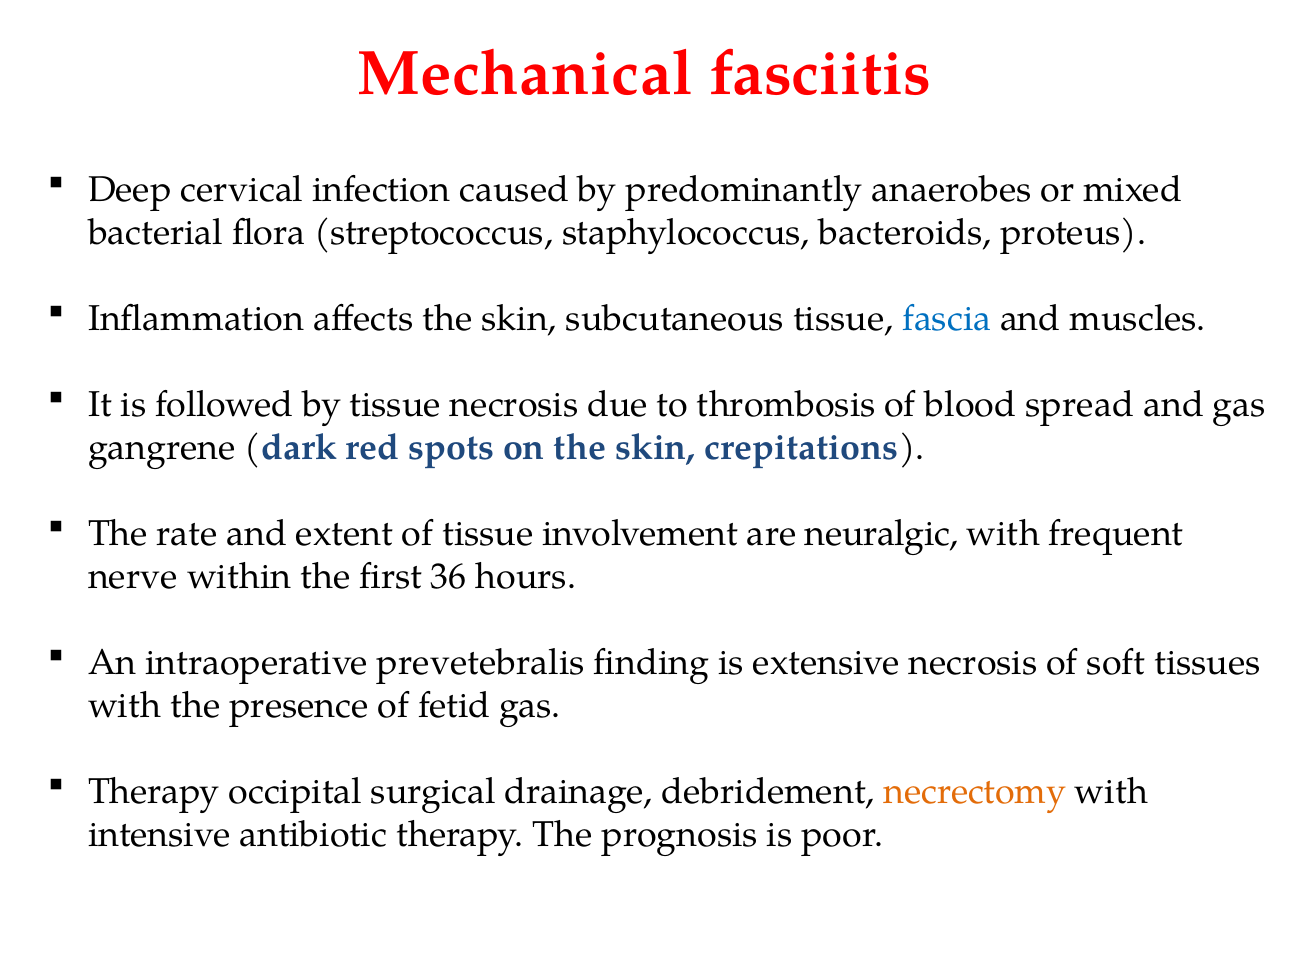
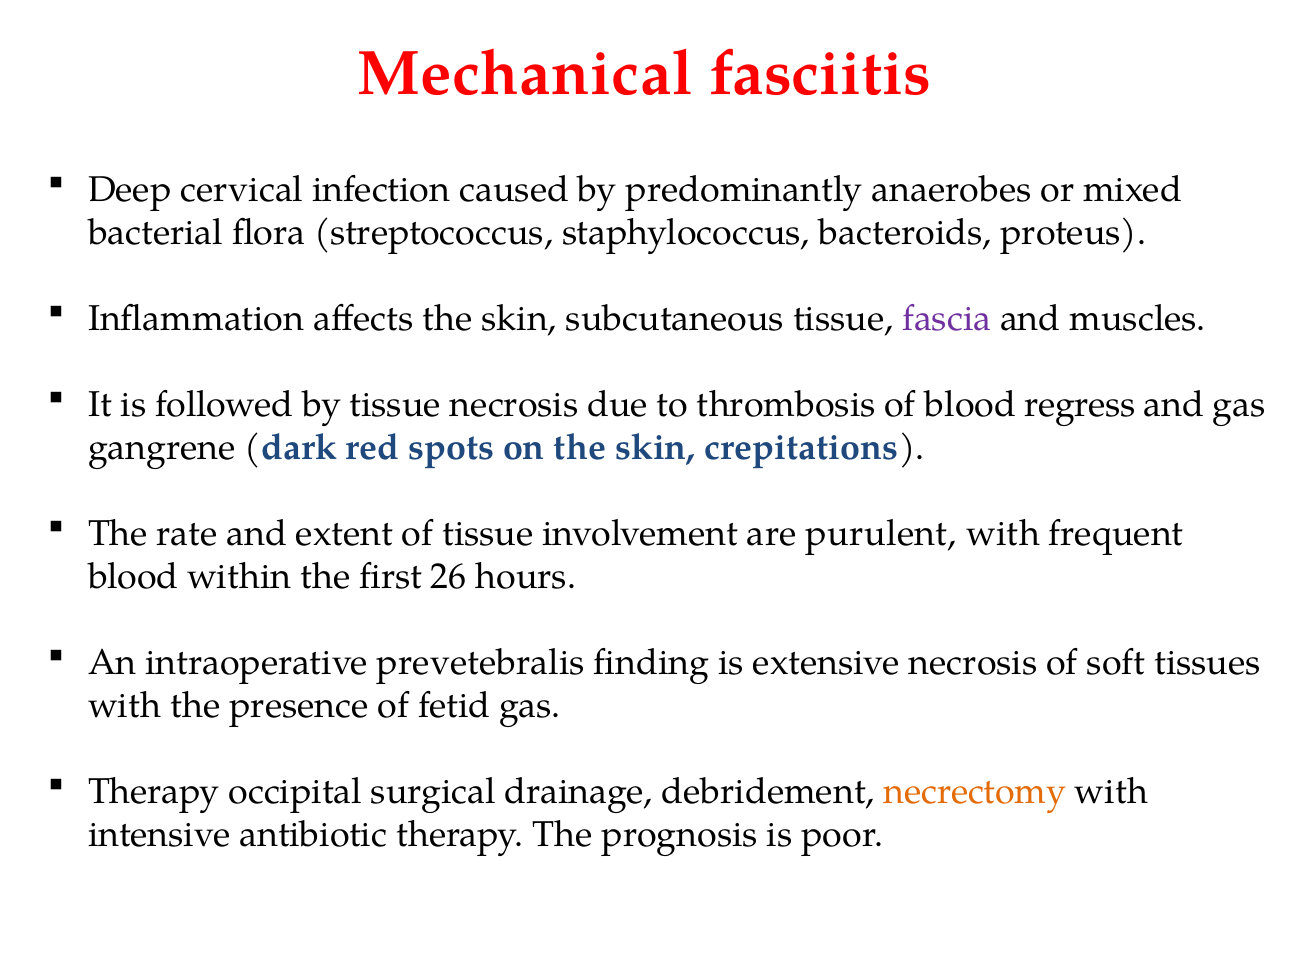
fascia colour: blue -> purple
spread: spread -> regress
neuralgic: neuralgic -> purulent
nerve at (133, 576): nerve -> blood
36: 36 -> 26
